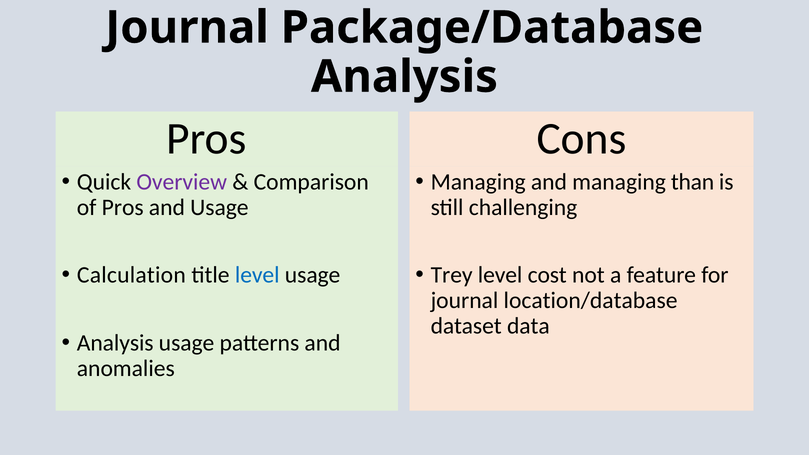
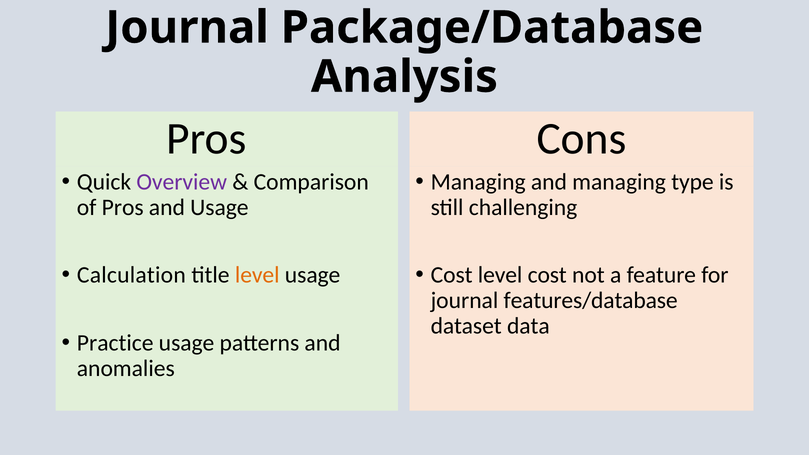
than: than -> type
level at (257, 275) colour: blue -> orange
Trey at (452, 275): Trey -> Cost
location/database: location/database -> features/database
Analysis at (115, 343): Analysis -> Practice
